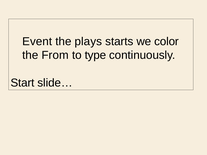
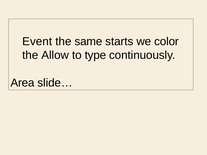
plays: plays -> same
From: From -> Allow
Start: Start -> Area
